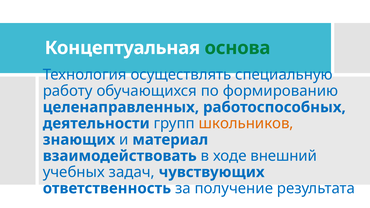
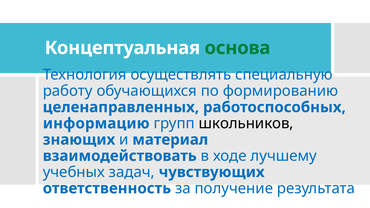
деятельности: деятельности -> информацию
школьников colour: orange -> black
внешний: внешний -> лучшему
